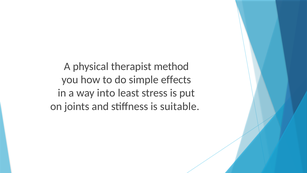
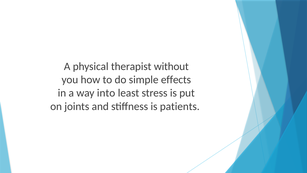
method: method -> without
suitable: suitable -> patients
